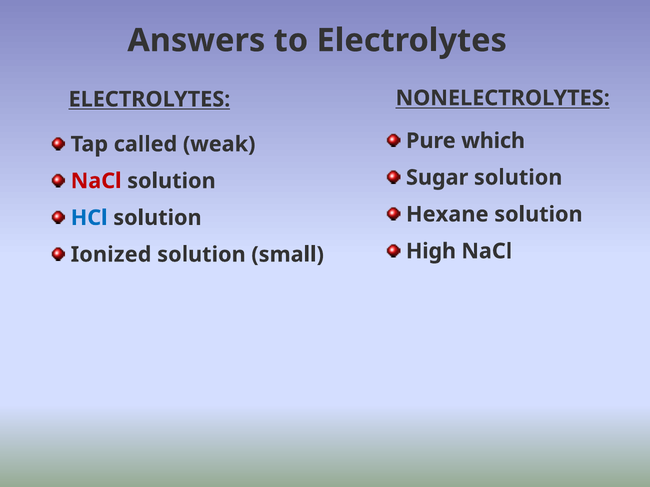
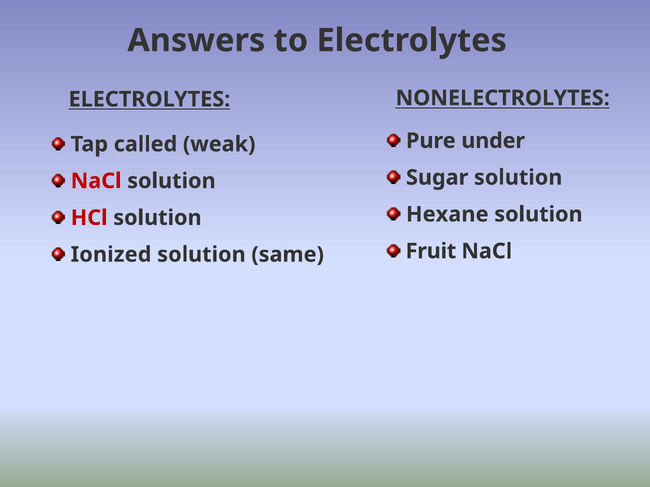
which: which -> under
HCl colour: blue -> red
High: High -> Fruit
small: small -> same
